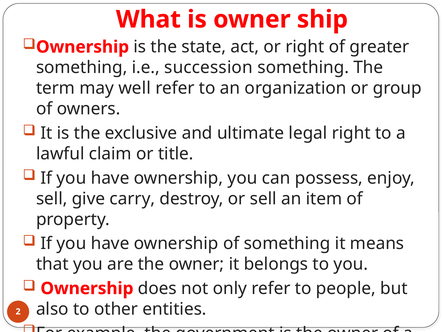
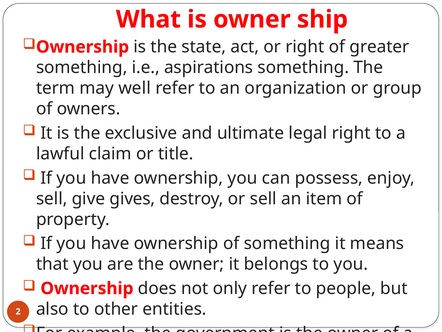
succession: succession -> aspirations
carry: carry -> gives
